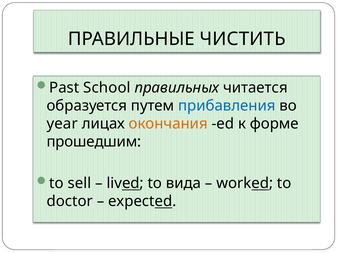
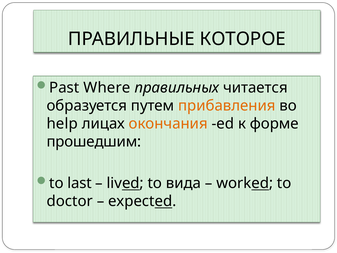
ЧИСТИТЬ: ЧИСТИТЬ -> КОТОРОЕ
School: School -> Where
прибавления colour: blue -> orange
year: year -> help
sell: sell -> last
